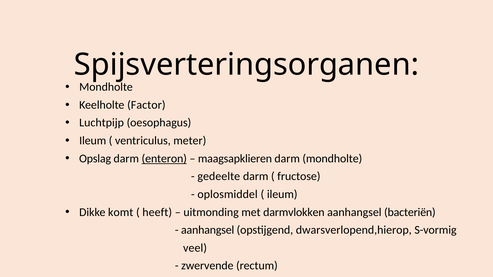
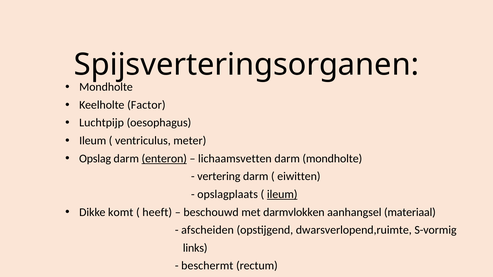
maagsapklieren: maagsapklieren -> lichaamsvetten
gedeelte: gedeelte -> vertering
fructose: fructose -> eiwitten
oplosmiddel: oplosmiddel -> opslagplaats
ileum at (282, 194) underline: none -> present
uitmonding: uitmonding -> beschouwd
bacteriën: bacteriën -> materiaal
aanhangsel at (208, 230): aanhangsel -> afscheiden
dwarsverlopend,hierop: dwarsverlopend,hierop -> dwarsverlopend,ruimte
veel: veel -> links
zwervende: zwervende -> beschermt
